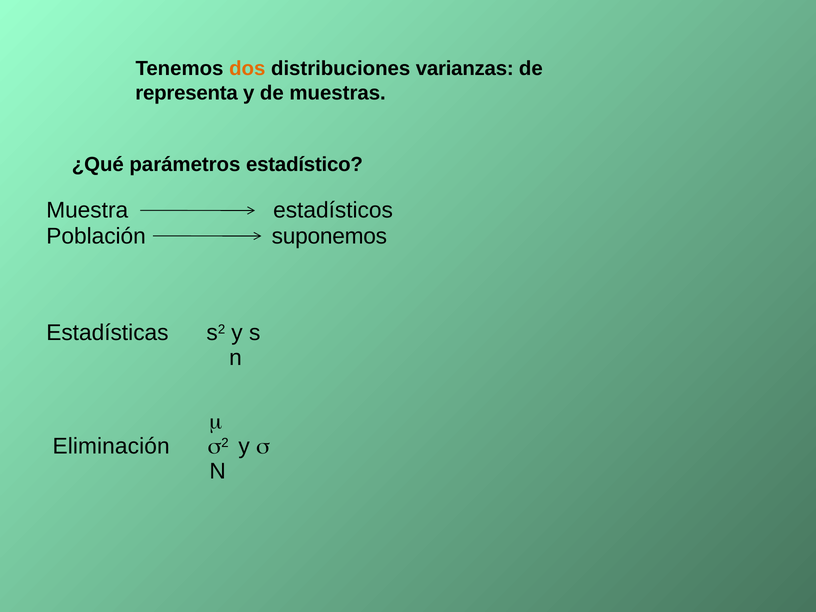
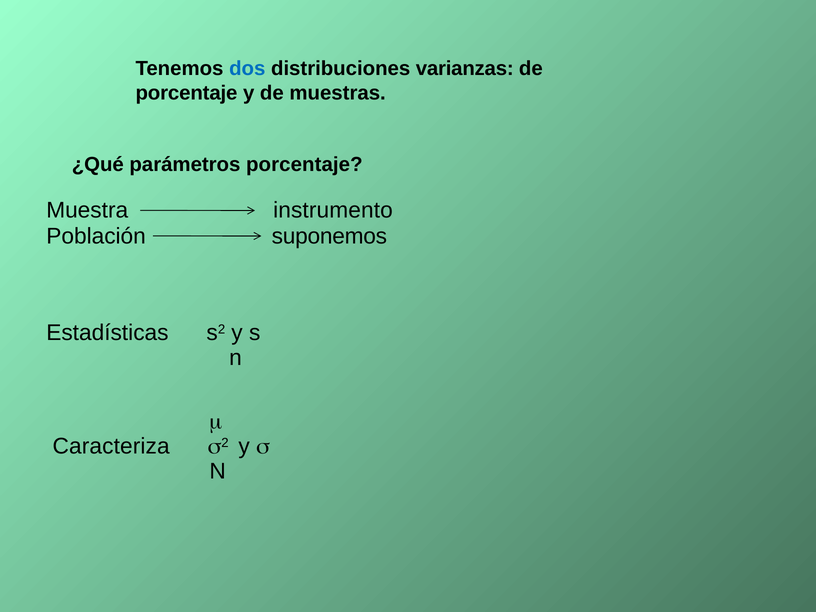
dos colour: orange -> blue
representa at (187, 93): representa -> porcentaje
parámetros estadístico: estadístico -> porcentaje
estadísticos: estadísticos -> instrumento
Eliminación: Eliminación -> Caracteriza
